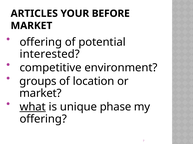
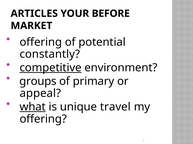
interested: interested -> constantly
competitive underline: none -> present
location: location -> primary
market at (40, 94): market -> appeal
phase: phase -> travel
